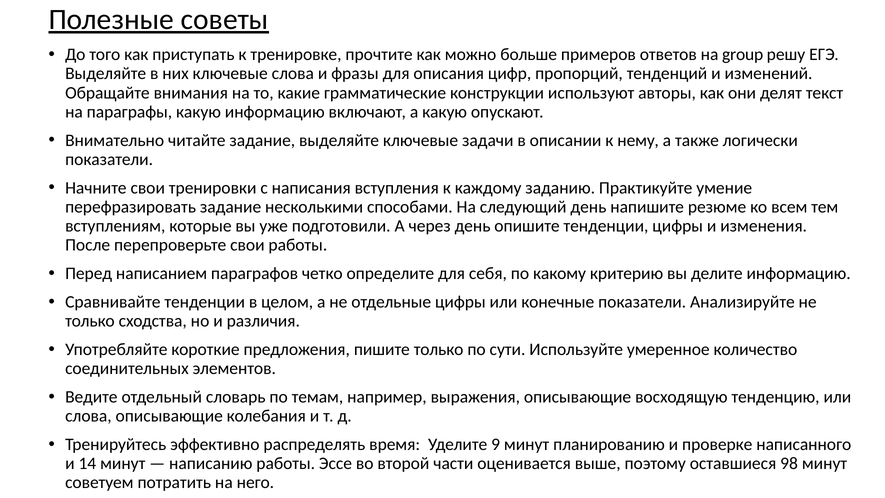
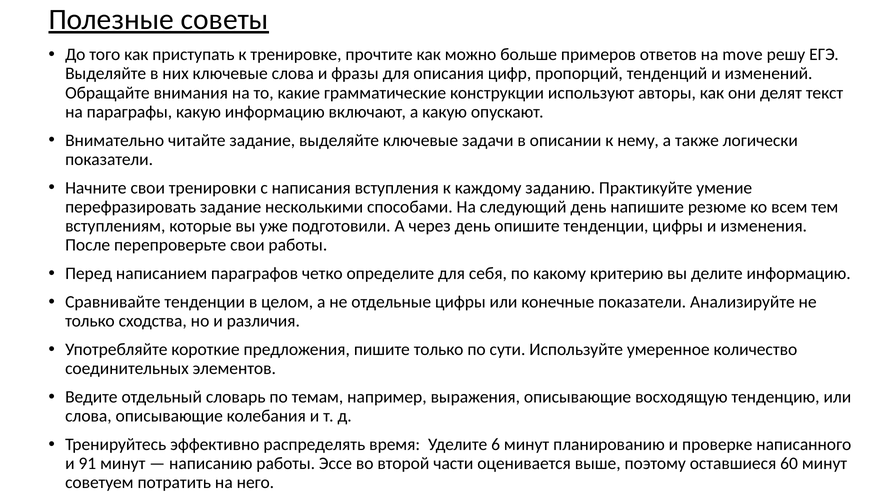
group: group -> move
9: 9 -> 6
14: 14 -> 91
98: 98 -> 60
